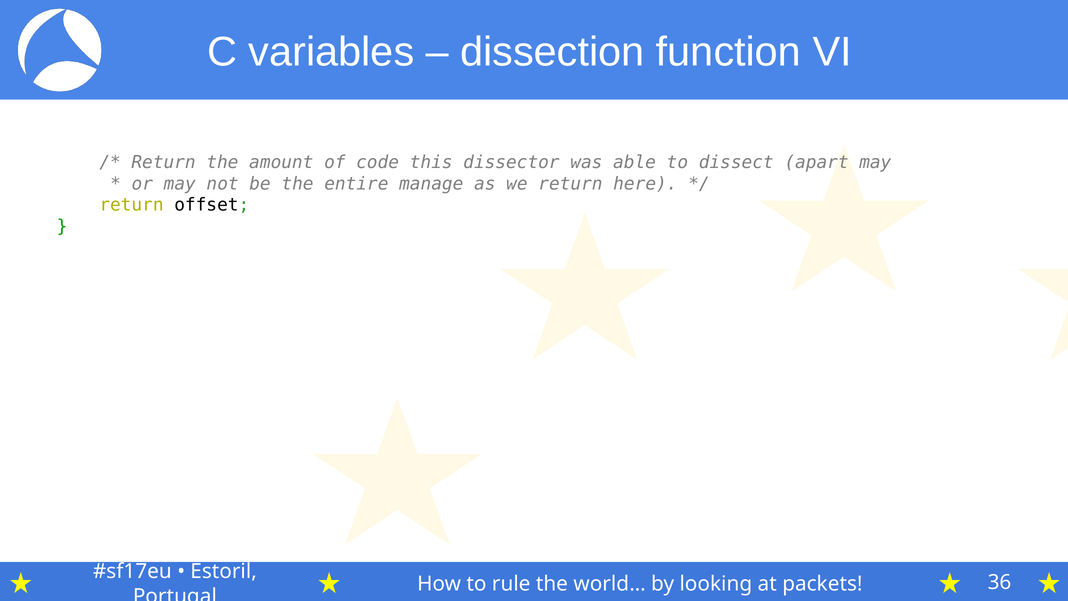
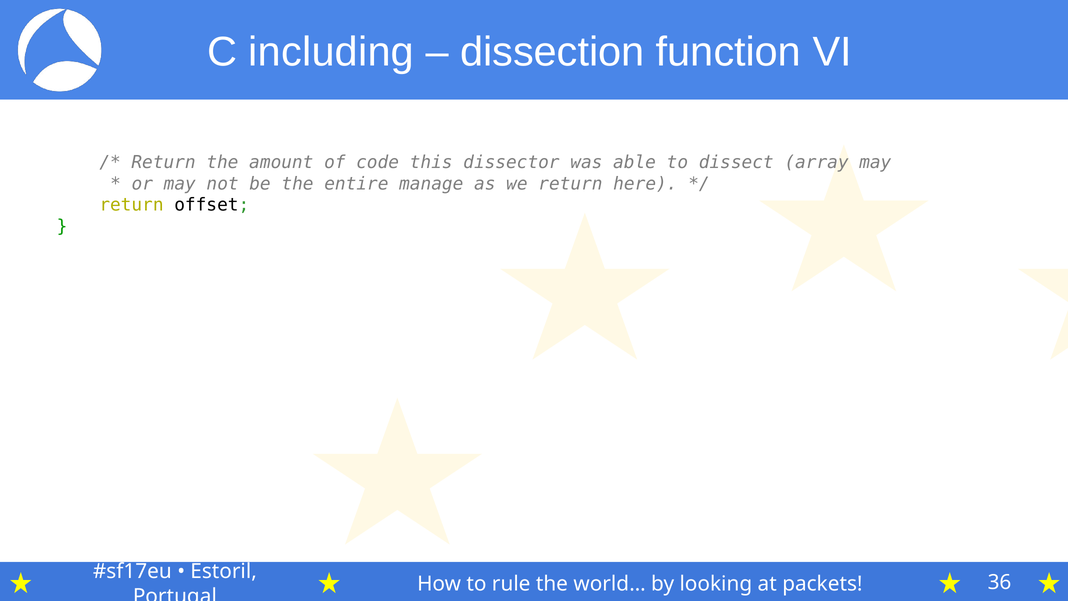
variables: variables -> including
apart: apart -> array
